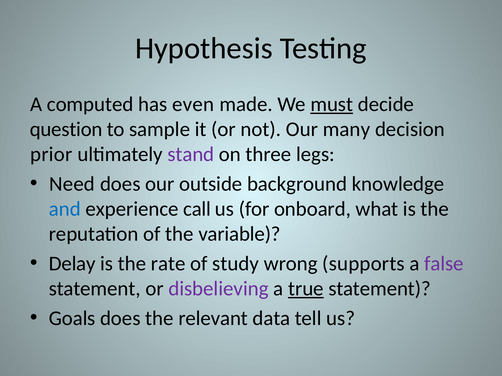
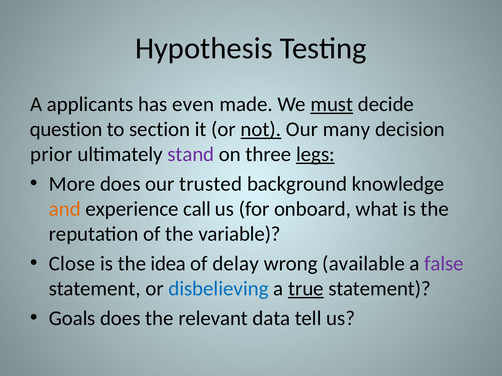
computed: computed -> applicants
sample: sample -> section
not underline: none -> present
legs underline: none -> present
Need: Need -> More
outside: outside -> trusted
and colour: blue -> orange
Delay: Delay -> Close
rate: rate -> idea
study: study -> delay
supports: supports -> available
disbelieving colour: purple -> blue
